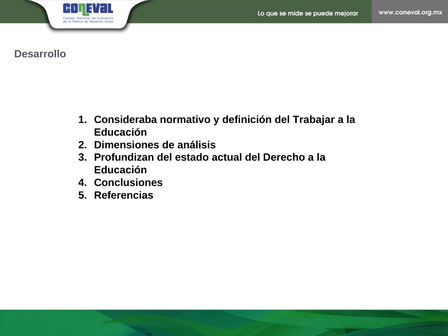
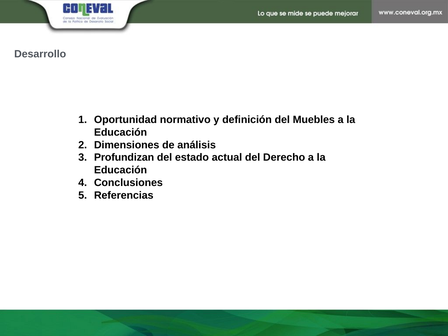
Consideraba: Consideraba -> Oportunidad
Trabajar: Trabajar -> Muebles
